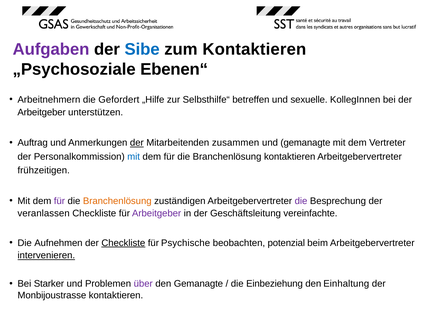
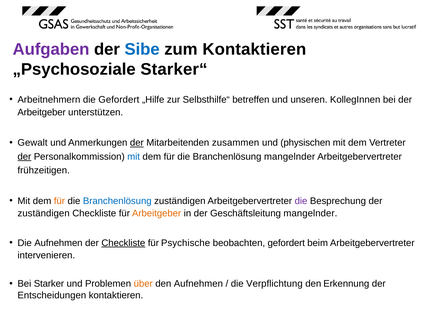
Ebenen“: Ebenen“ -> Starker“
sexuelle: sexuelle -> unseren
Auftrag: Auftrag -> Gewalt
und gemanagte: gemanagte -> physischen
der at (24, 156) underline: none -> present
Branchenlösung kontaktieren: kontaktieren -> mangelnder
für at (59, 201) colour: purple -> orange
Branchenlösung at (117, 201) colour: orange -> blue
veranlassen at (44, 213): veranlassen -> zuständigen
Arbeitgeber at (157, 213) colour: purple -> orange
Geschäftsleitung vereinfachte: vereinfachte -> mangelnder
beobachten potenzial: potenzial -> gefordert
intervenieren underline: present -> none
über colour: purple -> orange
den Gemanagte: Gemanagte -> Aufnehmen
Einbeziehung: Einbeziehung -> Verpflichtung
Einhaltung: Einhaltung -> Erkennung
Monbijoustrasse: Monbijoustrasse -> Entscheidungen
